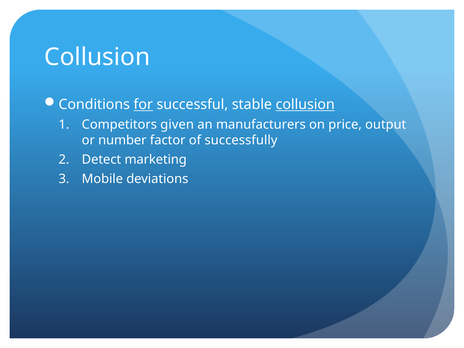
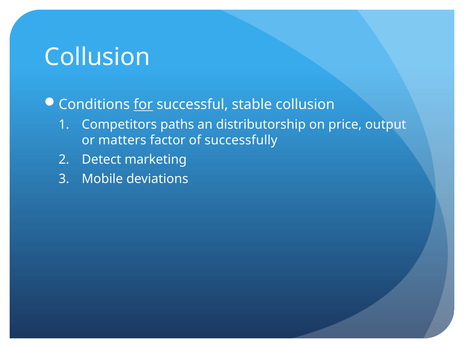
collusion at (305, 105) underline: present -> none
given: given -> paths
manufacturers: manufacturers -> distributorship
number: number -> matters
